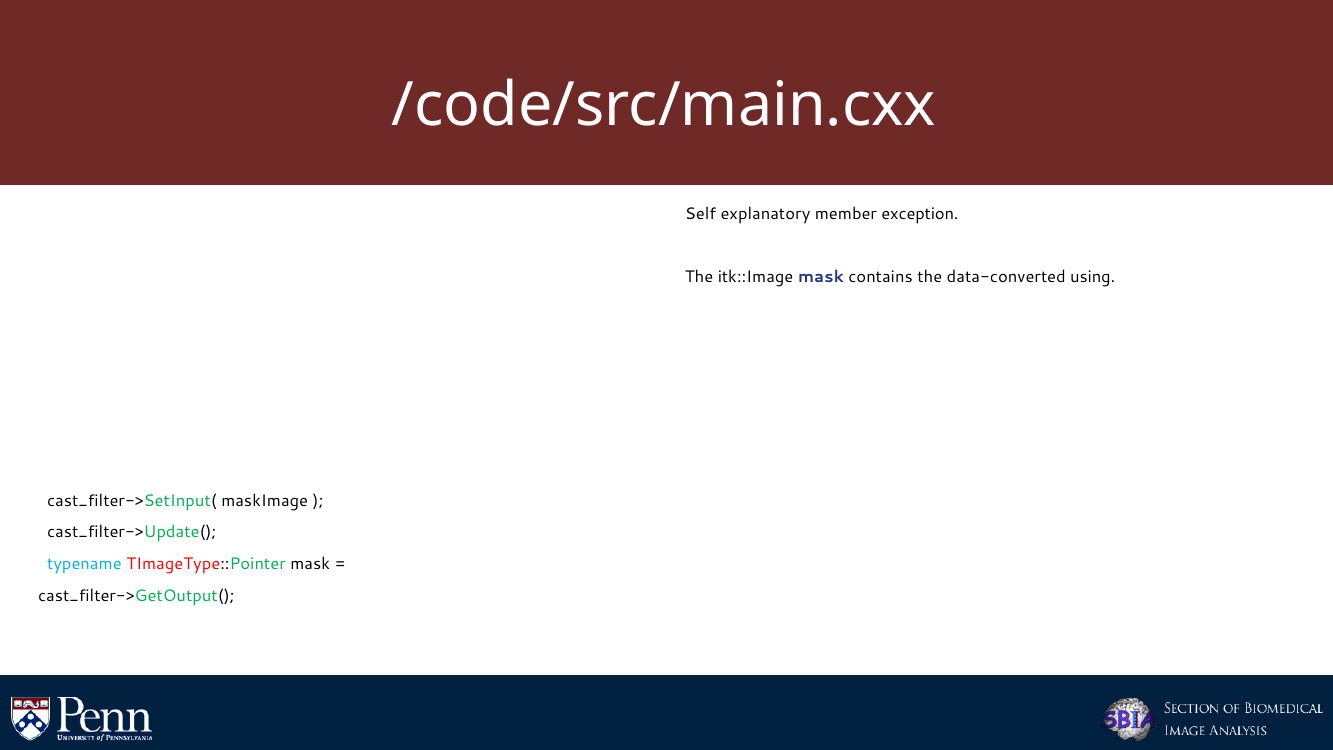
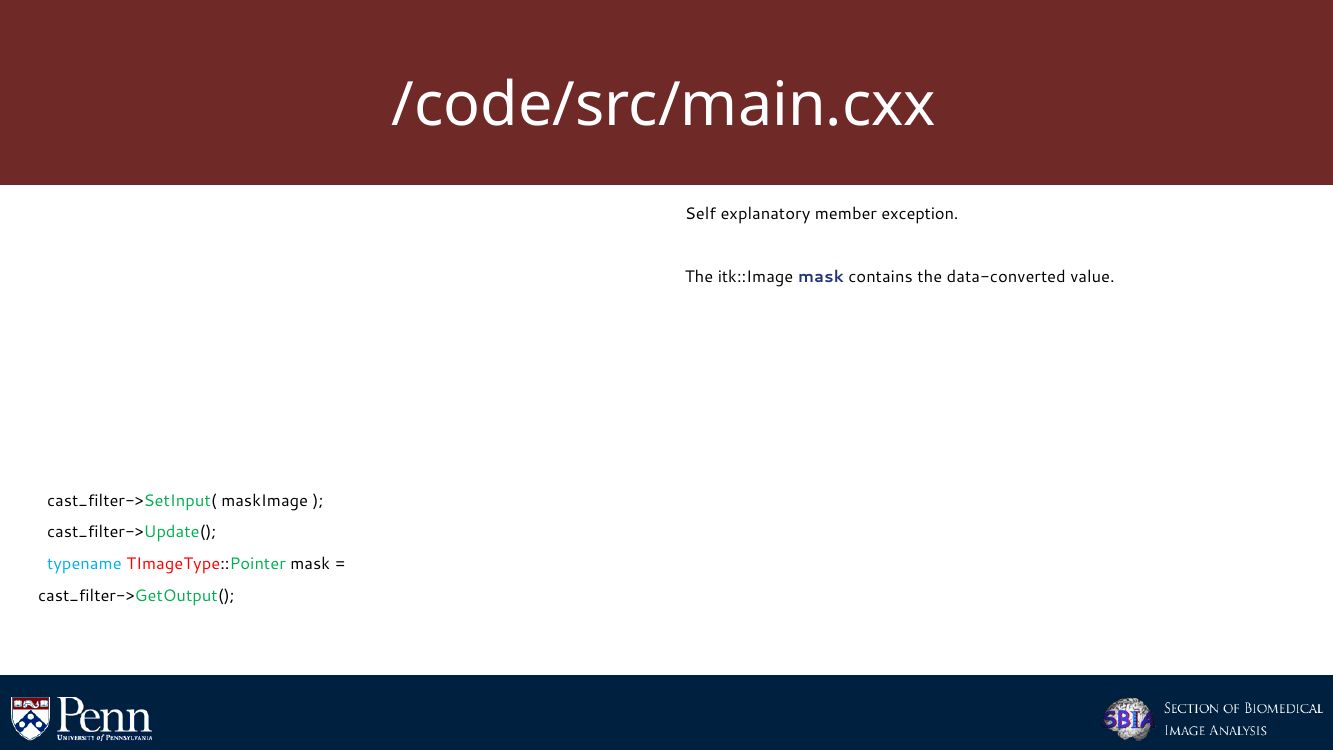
using: using -> value
